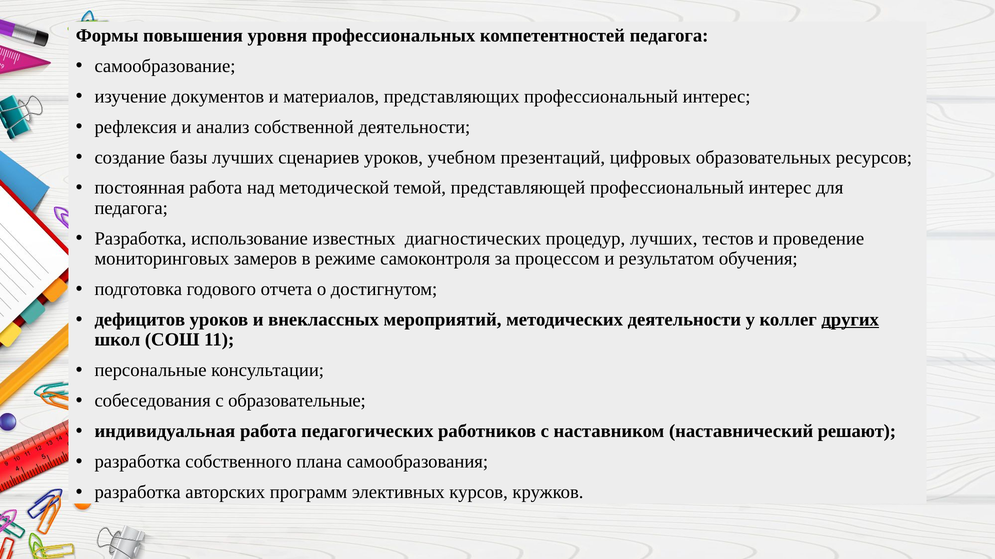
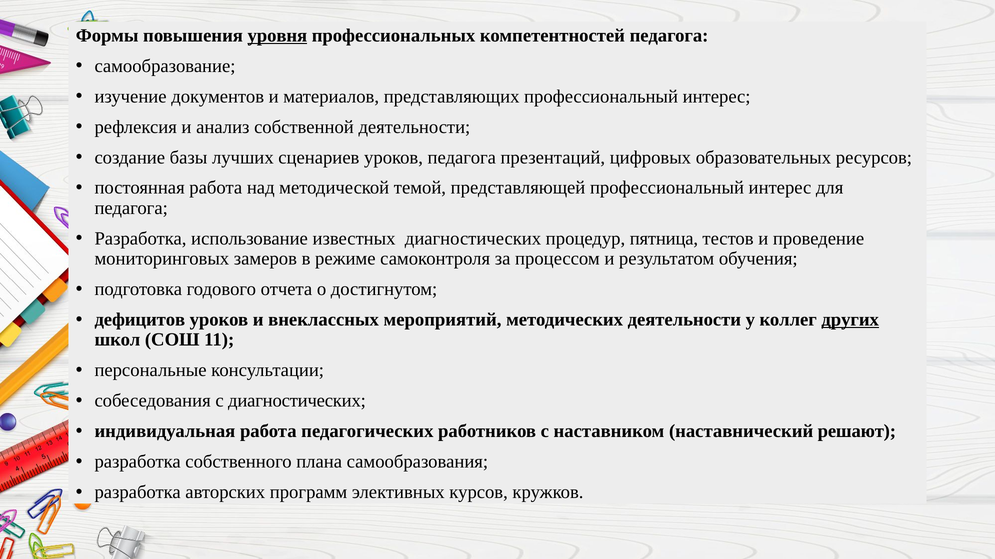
уровня underline: none -> present
уроков учебном: учебном -> педагога
процедур лучших: лучших -> пятница
с образовательные: образовательные -> диагностических
